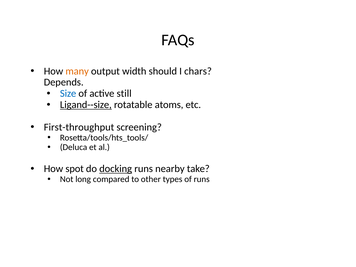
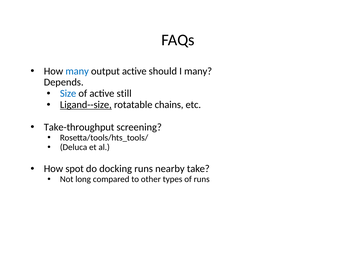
many at (77, 71) colour: orange -> blue
output width: width -> active
I chars: chars -> many
atoms: atoms -> chains
First-throughput: First-throughput -> Take-throughput
docking underline: present -> none
